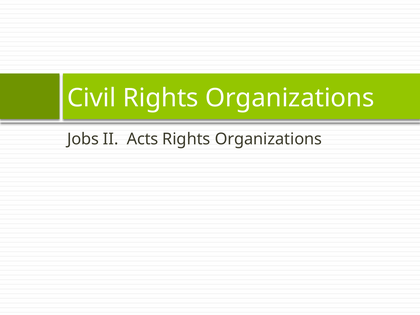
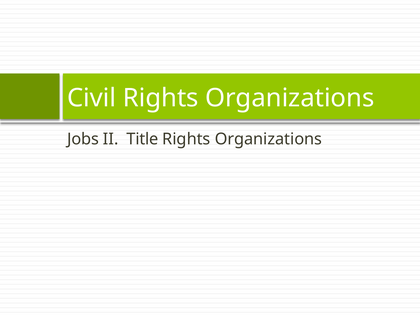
Acts: Acts -> Title
